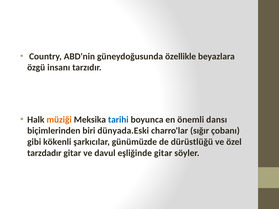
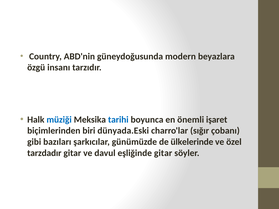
özellikle: özellikle -> modern
müziği colour: orange -> blue
dansı: dansı -> işaret
kökenli: kökenli -> bazıları
dürüstlüğü: dürüstlüğü -> ülkelerinde
